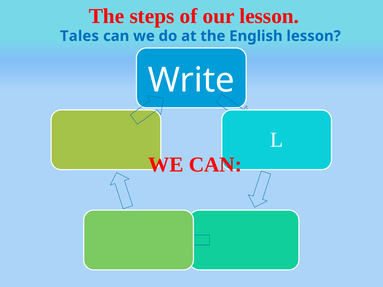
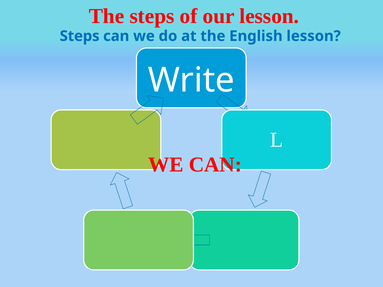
Tales at (79, 36): Tales -> Steps
